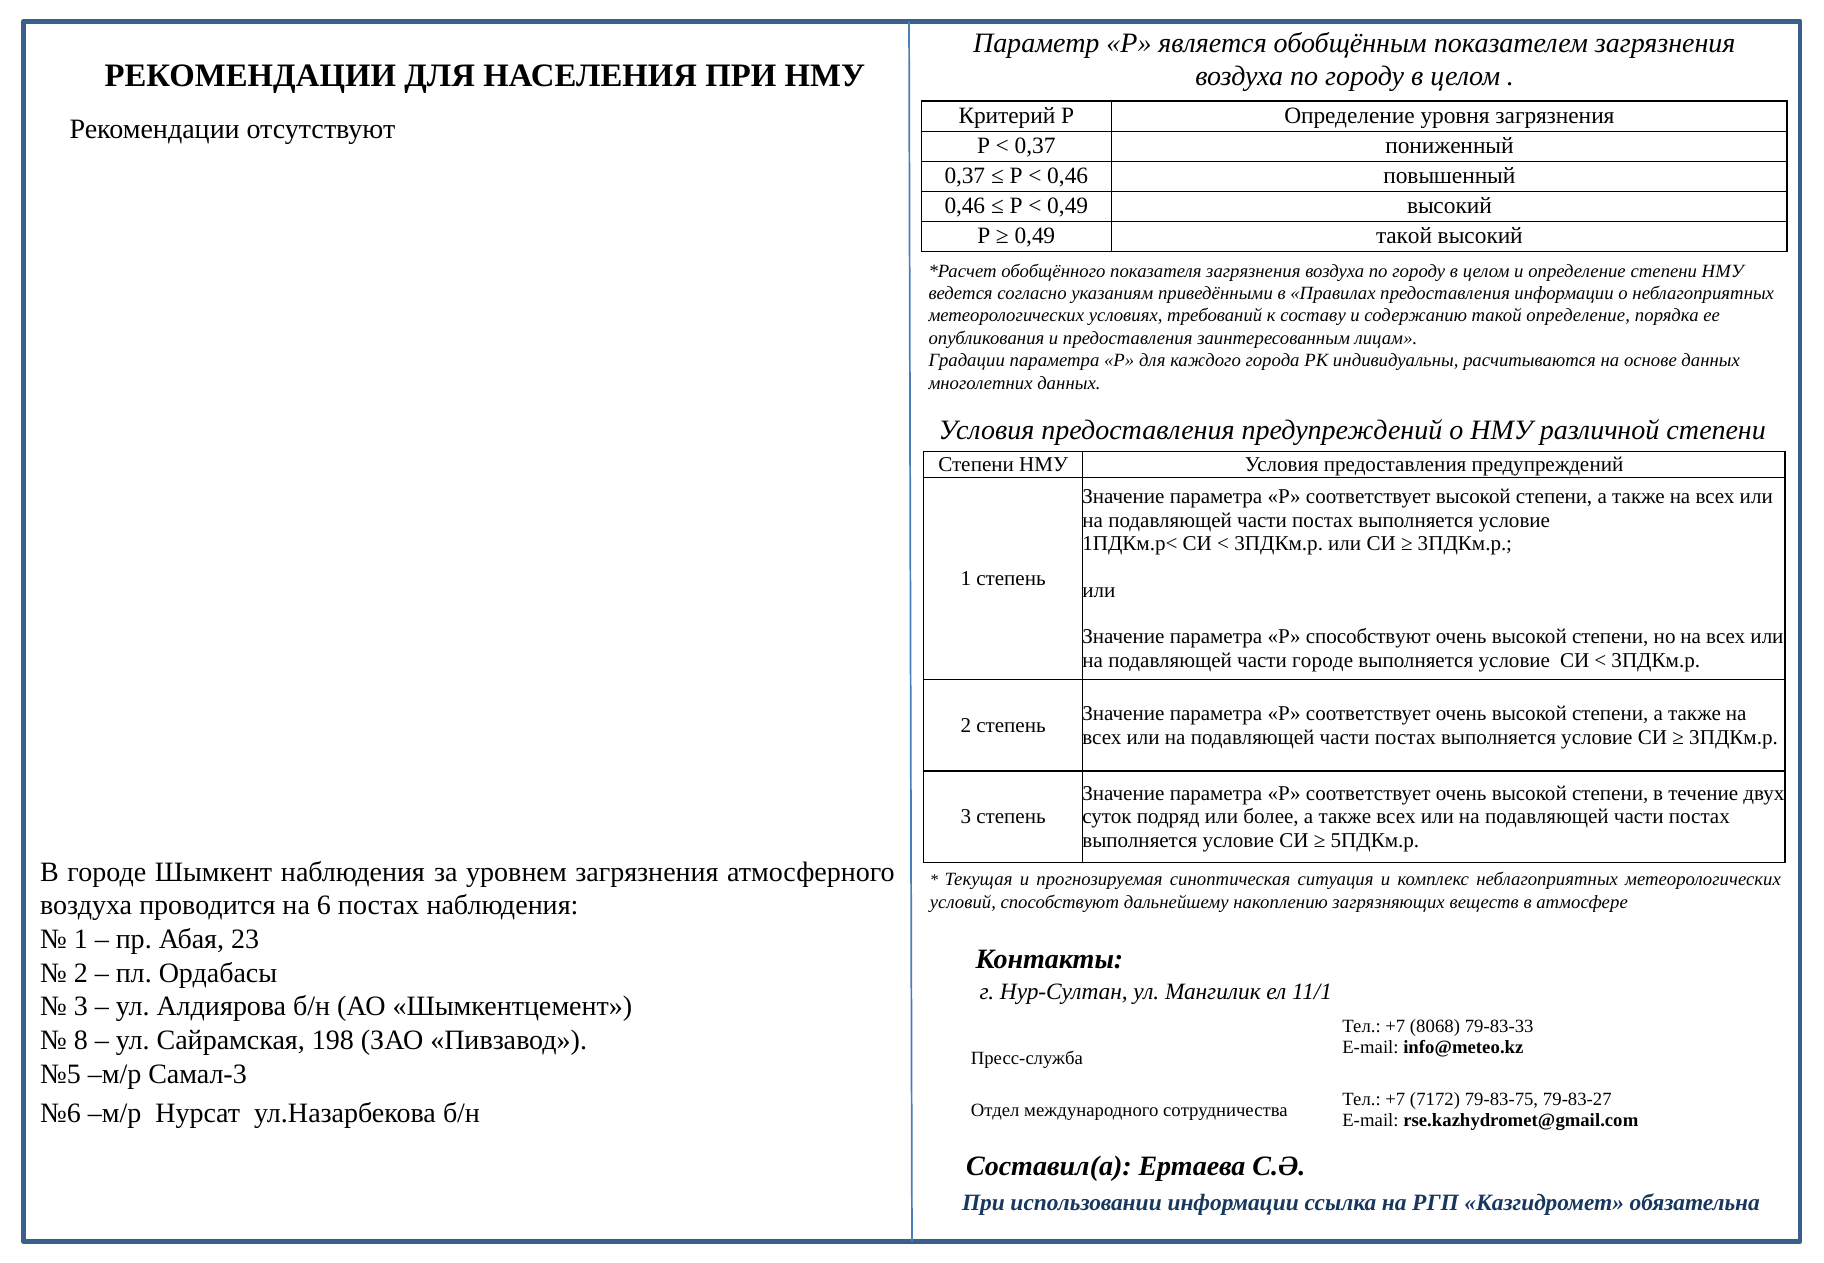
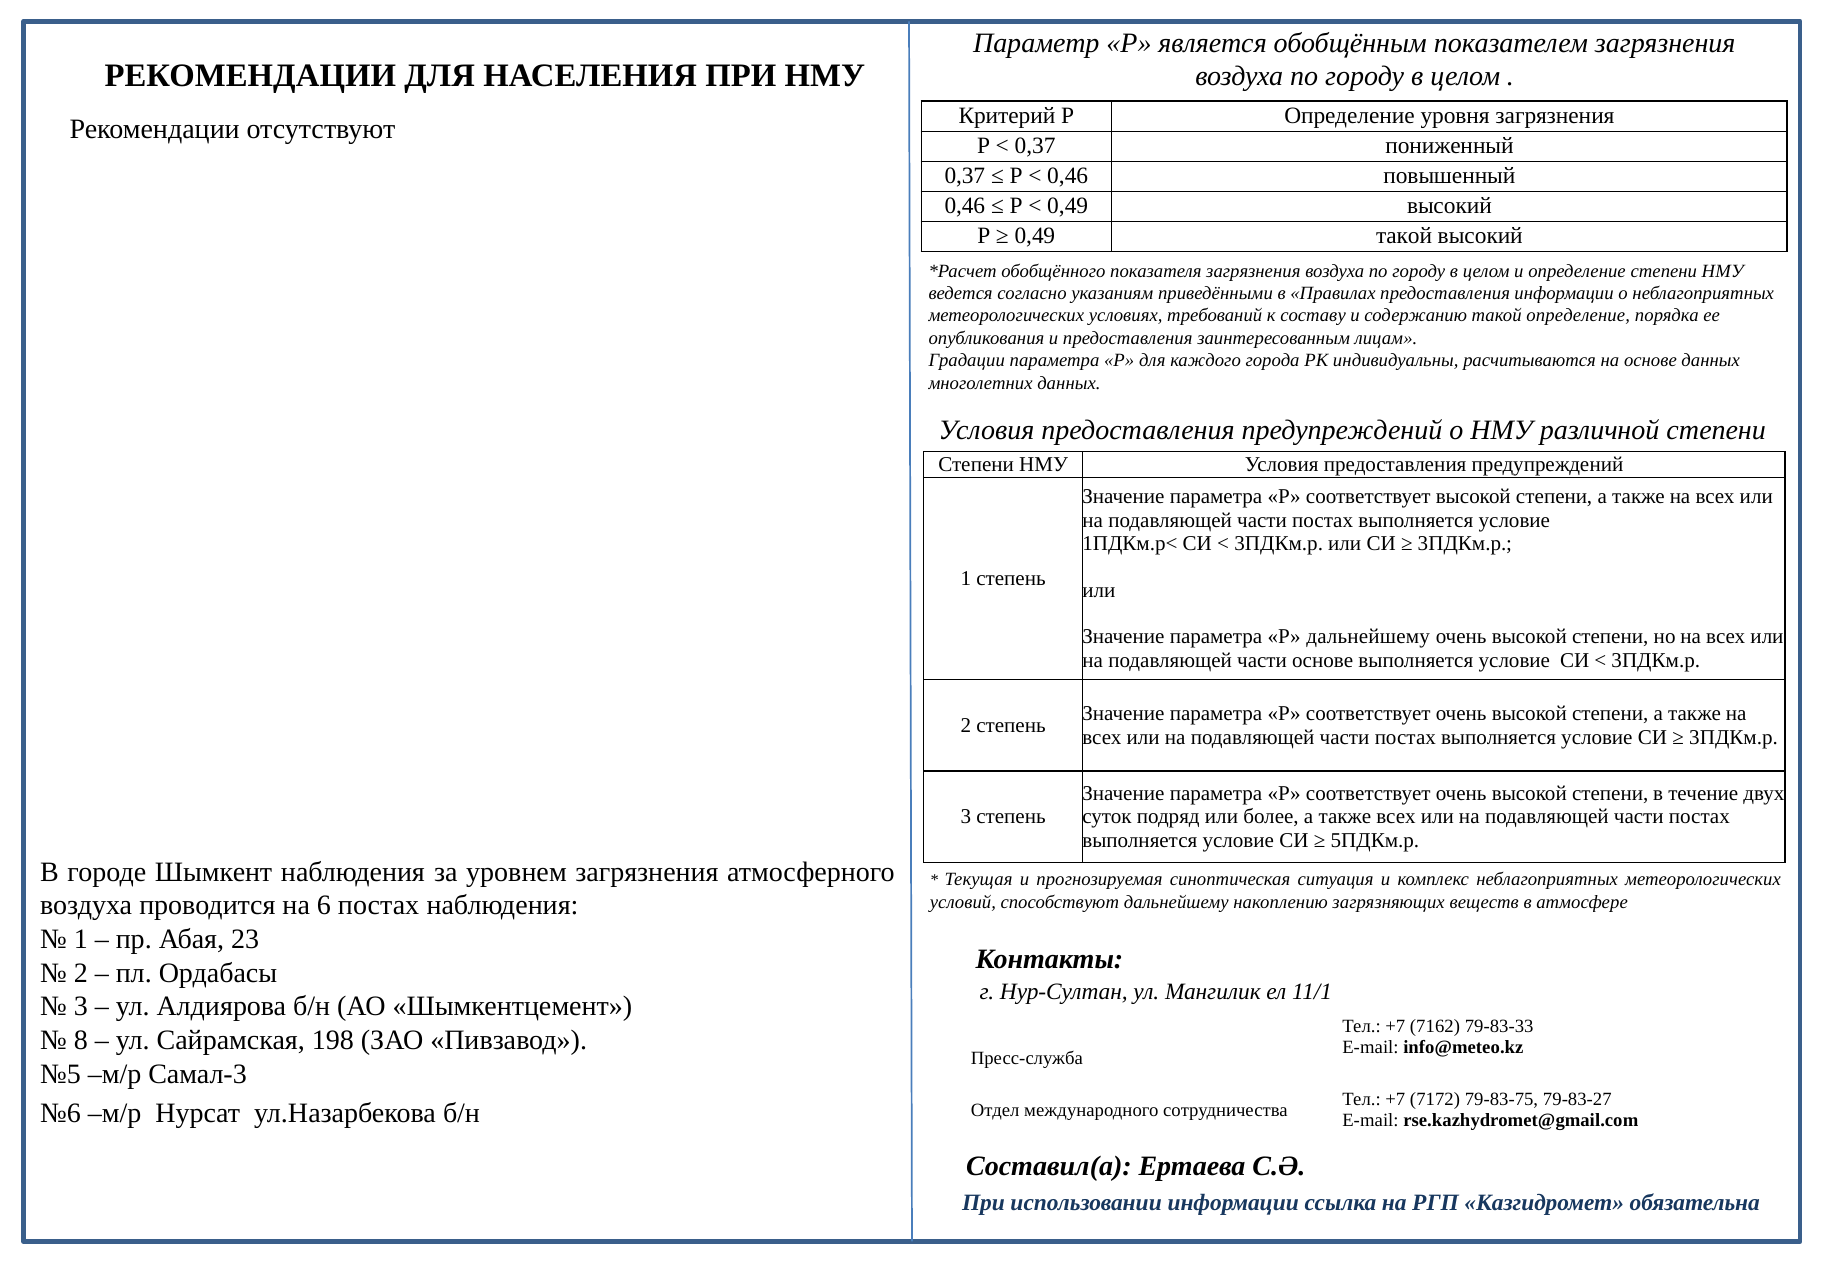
Р способствуют: способствуют -> дальнейшему
части городе: городе -> основе
8068: 8068 -> 7162
